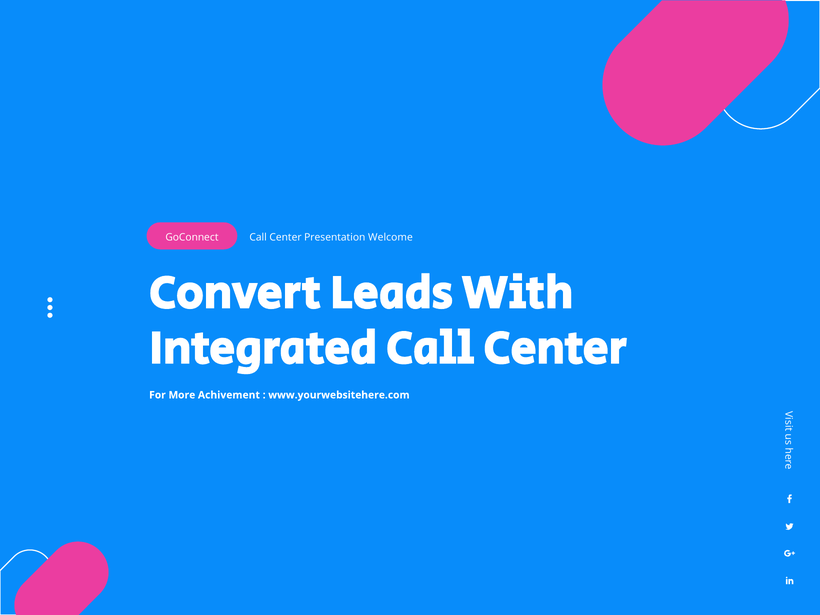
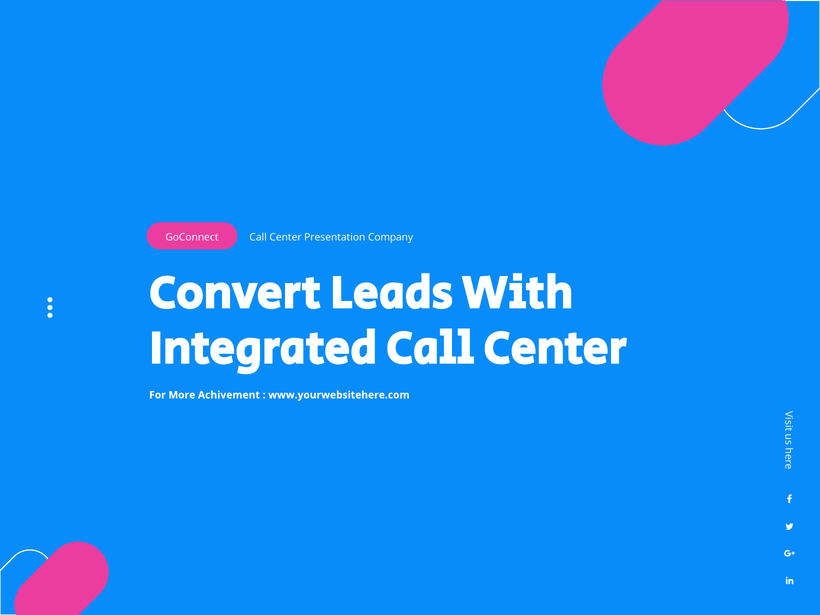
Welcome: Welcome -> Company
